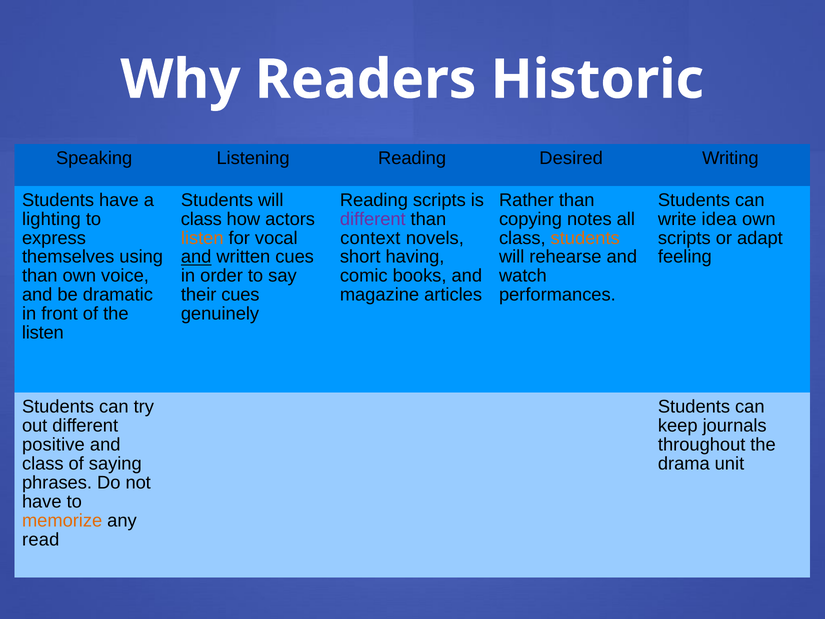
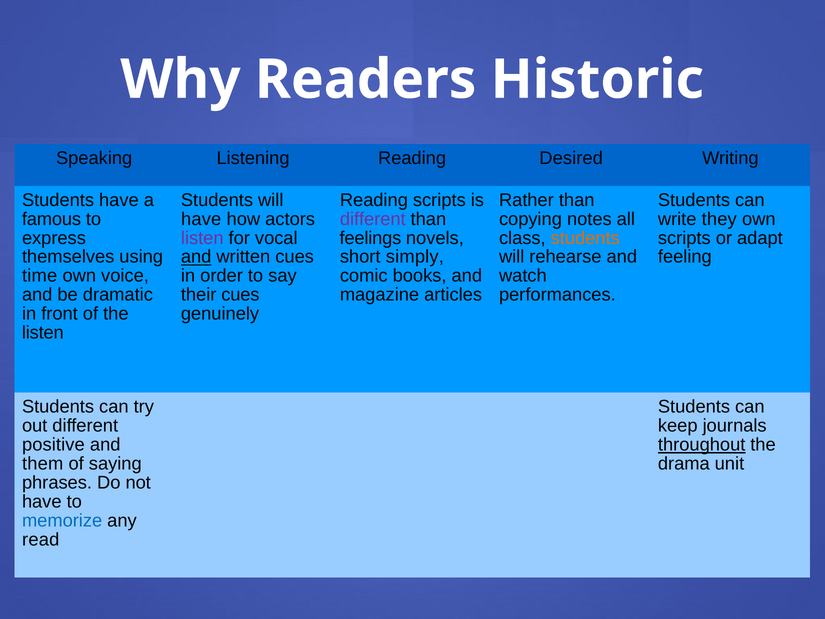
lighting: lighting -> famous
class at (201, 219): class -> have
idea: idea -> they
listen at (202, 238) colour: orange -> purple
context: context -> feelings
having: having -> simply
than at (40, 276): than -> time
throughout underline: none -> present
class at (43, 464): class -> them
memorize colour: orange -> blue
